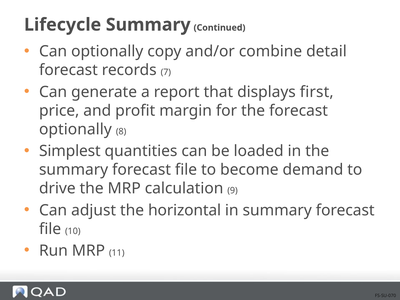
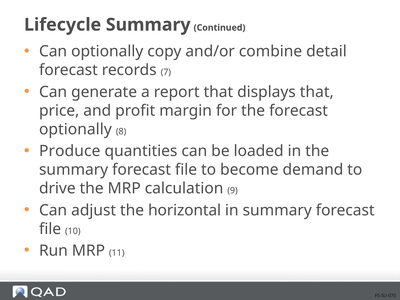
displays first: first -> that
Simplest: Simplest -> Produce
